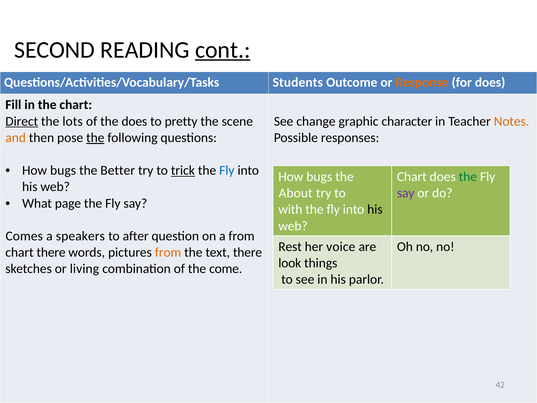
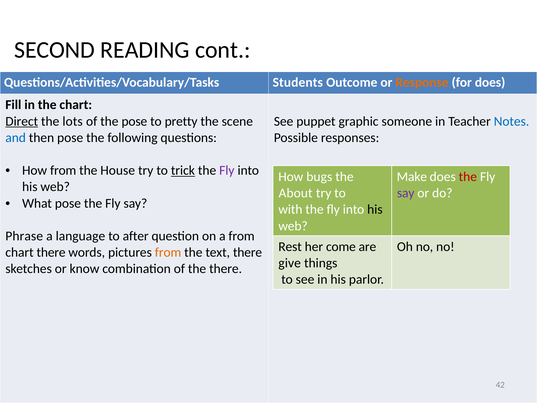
cont underline: present -> none
the does: does -> pose
change: change -> puppet
character: character -> someone
Notes colour: orange -> blue
and colour: orange -> blue
the at (95, 138) underline: present -> none
bugs at (63, 170): bugs -> from
Better: Better -> House
Fly at (227, 170) colour: blue -> purple
Chart at (412, 177): Chart -> Make
the at (468, 177) colour: green -> red
What page: page -> pose
Comes: Comes -> Phrase
speakers: speakers -> language
voice: voice -> come
look: look -> give
living: living -> know
the come: come -> there
